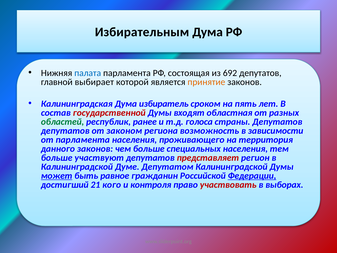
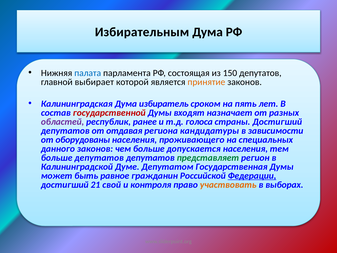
692: 692 -> 150
областная: областная -> назначает
областей colour: green -> purple
страны Депутатов: Депутатов -> Достигший
законом: законом -> отдавая
возможность: возможность -> кандидатуры
от парламента: парламента -> оборудованы
территория: территория -> специальных
специальных: специальных -> допускается
больше участвуют: участвуют -> депутатов
представляет colour: red -> green
Депутатом Калининградской: Калининградской -> Государственная
может underline: present -> none
кого: кого -> свой
участвовать colour: red -> orange
